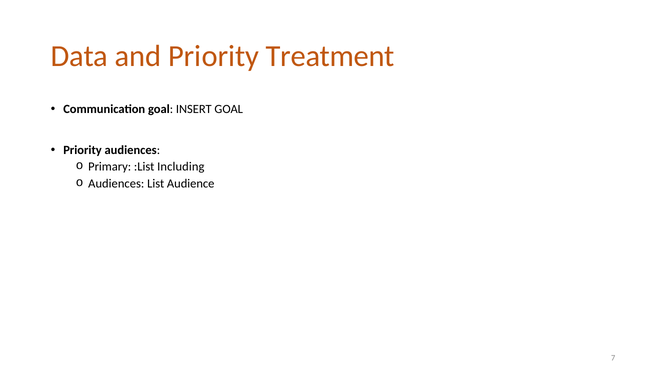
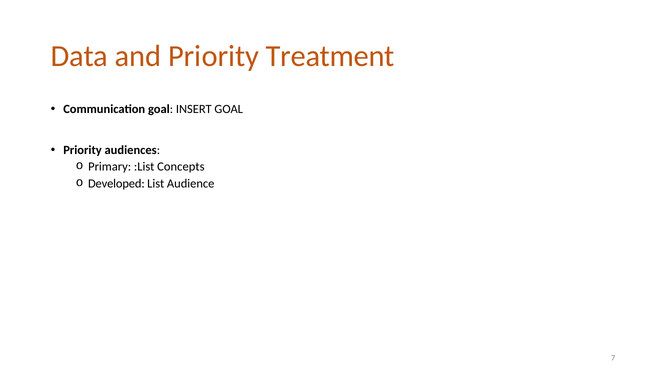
Including: Including -> Concepts
Audiences at (116, 184): Audiences -> Developed
